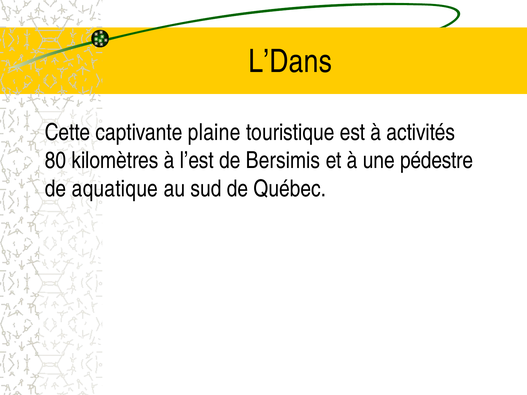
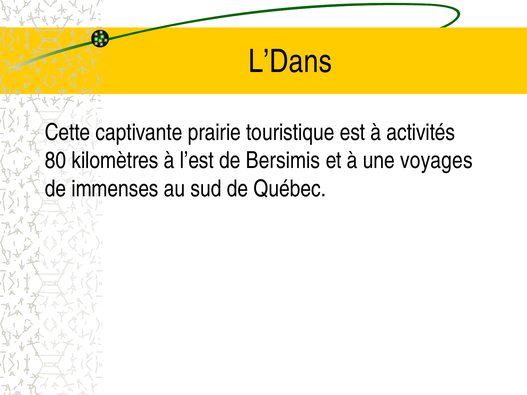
plaine: plaine -> prairie
pédestre: pédestre -> voyages
aquatique: aquatique -> immenses
